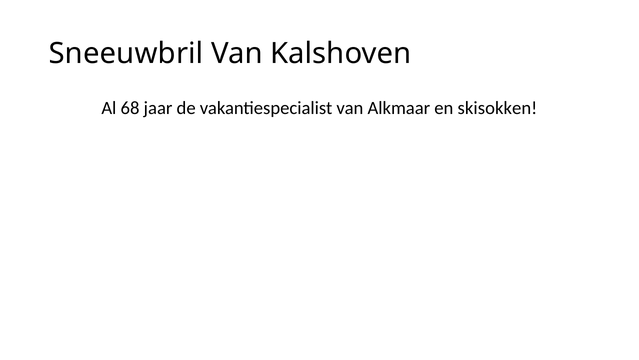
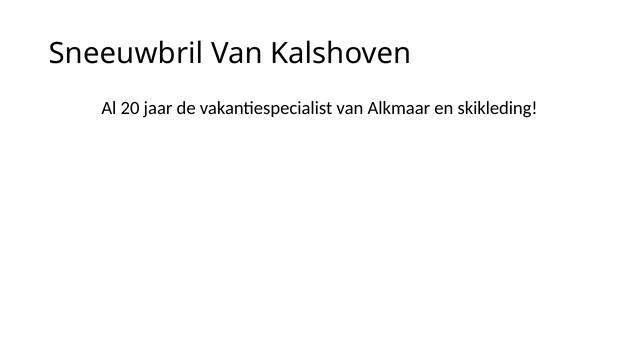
68: 68 -> 20
skisokken: skisokken -> skikleding
